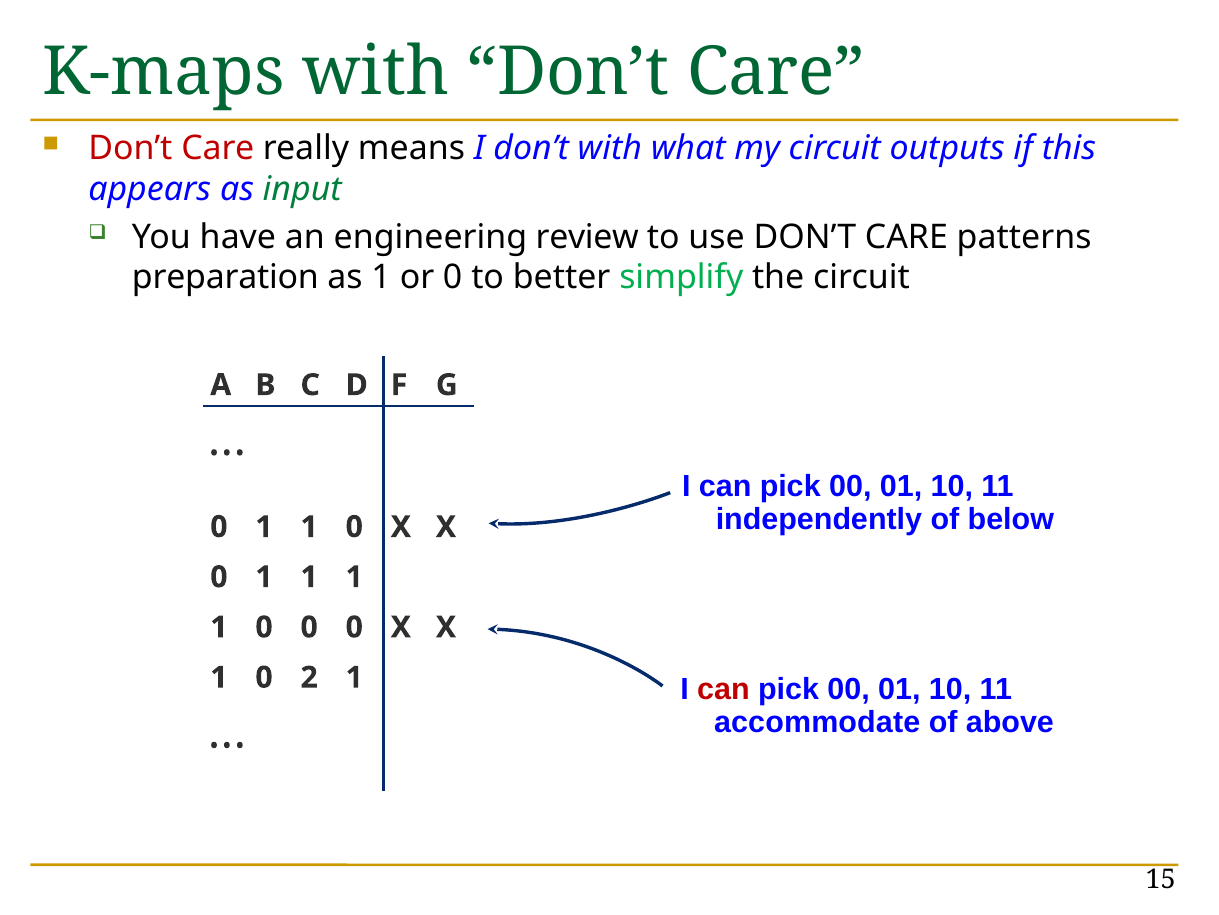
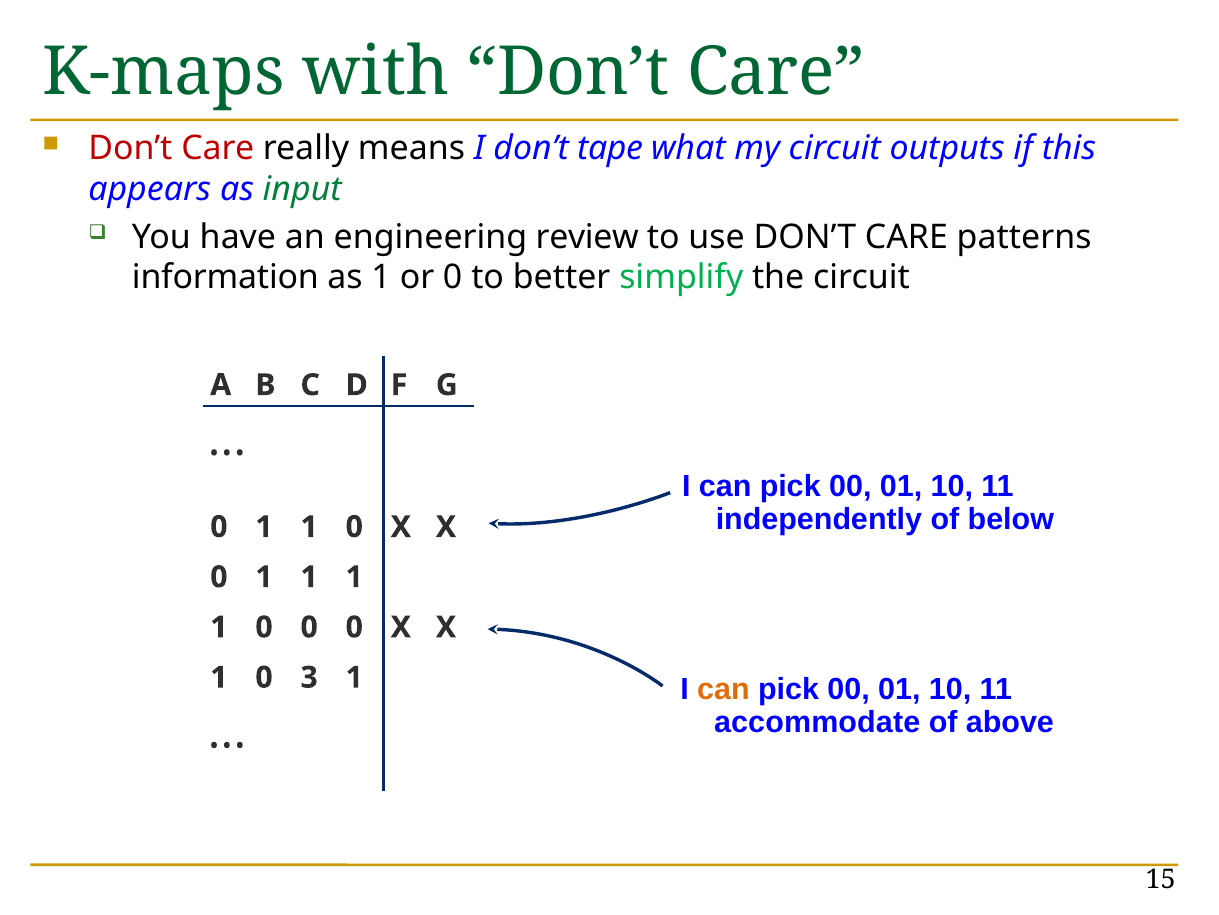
don’t with: with -> tape
preparation: preparation -> information
2: 2 -> 3
can at (723, 689) colour: red -> orange
